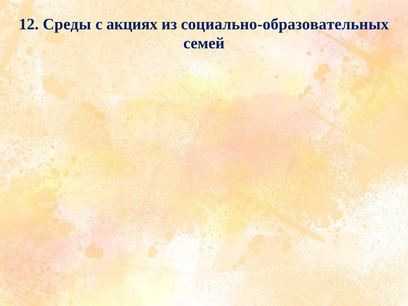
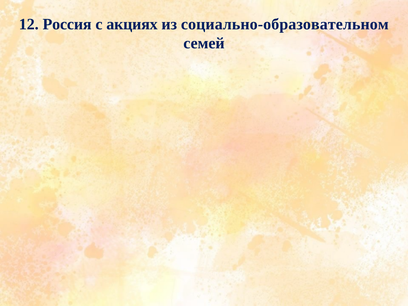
Среды: Среды -> Россия
социально-образовательных: социально-образовательных -> социально-образовательном
